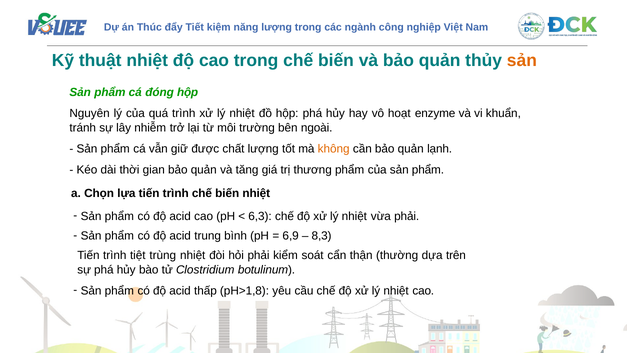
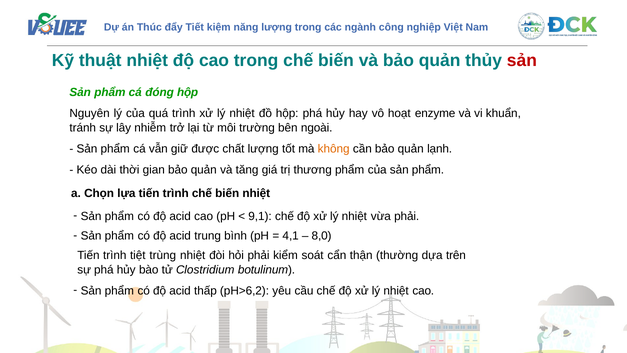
sản at (522, 60) colour: orange -> red
6,3: 6,3 -> 9,1
6,9: 6,9 -> 4,1
8,3: 8,3 -> 8,0
pH>1,8: pH>1,8 -> pH>6,2
